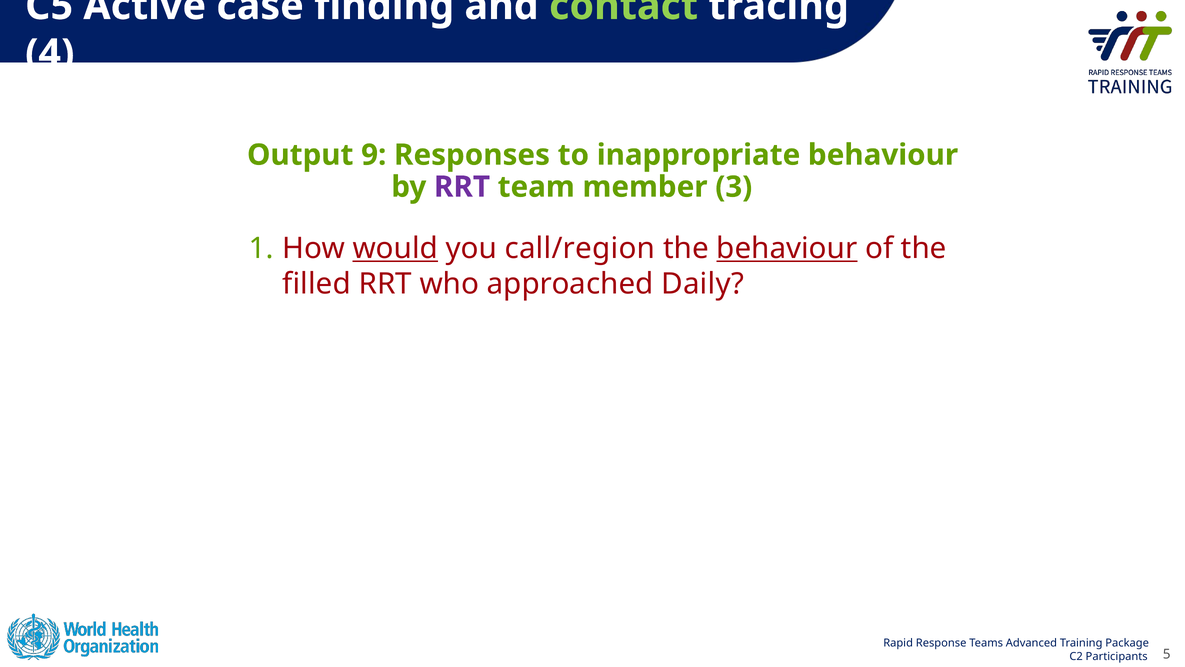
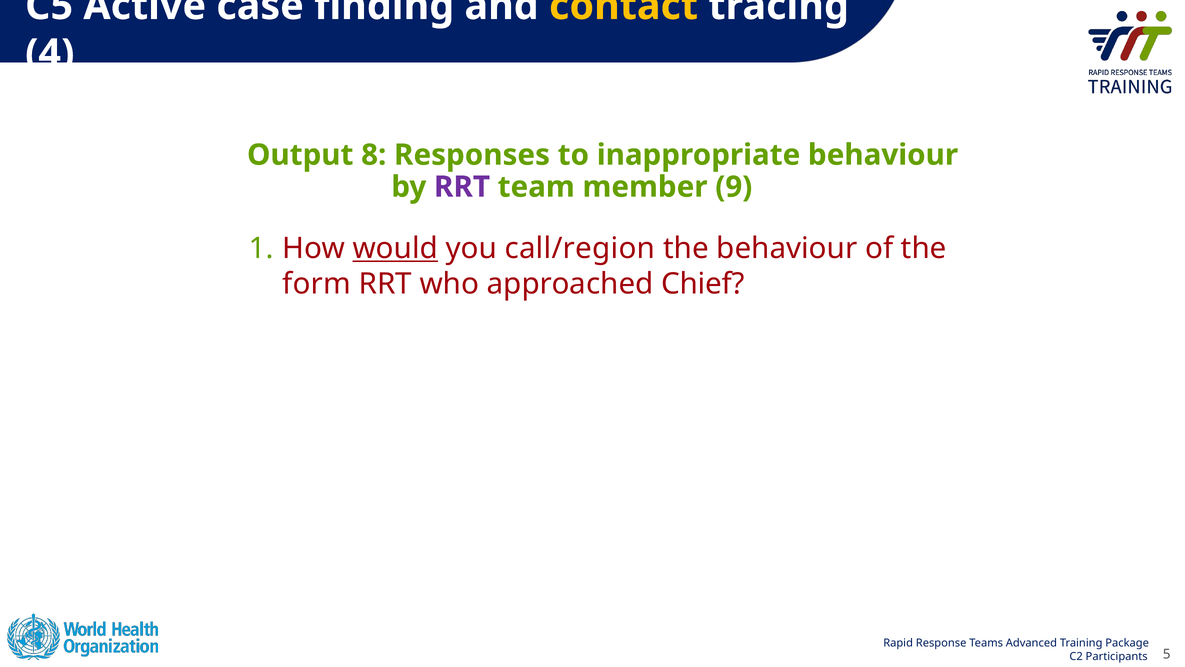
contact colour: light green -> yellow
9: 9 -> 8
3: 3 -> 9
behaviour at (787, 248) underline: present -> none
filled: filled -> form
Daily: Daily -> Chief
